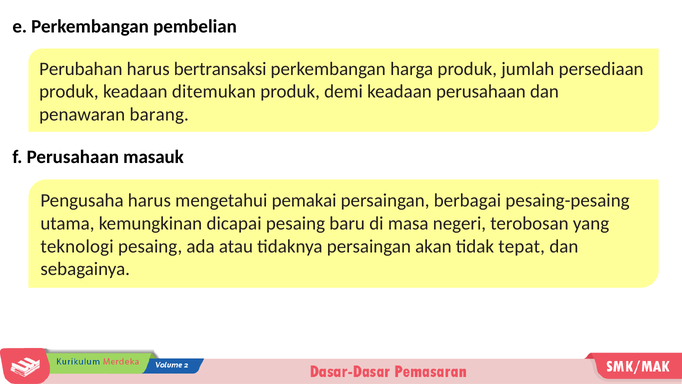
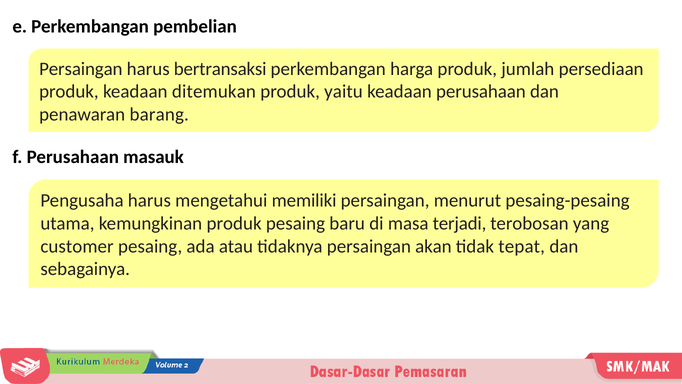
Perubahan at (81, 69): Perubahan -> Persaingan
demi: demi -> yaitu
pemakai: pemakai -> memiliki
berbagai: berbagai -> menurut
kemungkinan dicapai: dicapai -> produk
negeri: negeri -> terjadi
teknologi: teknologi -> customer
